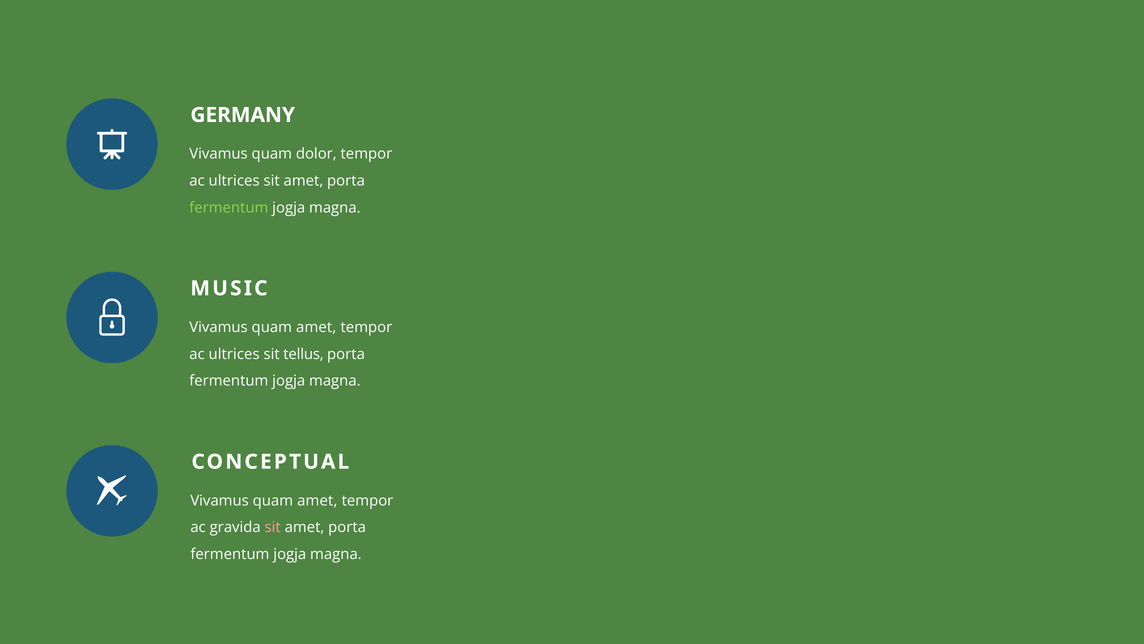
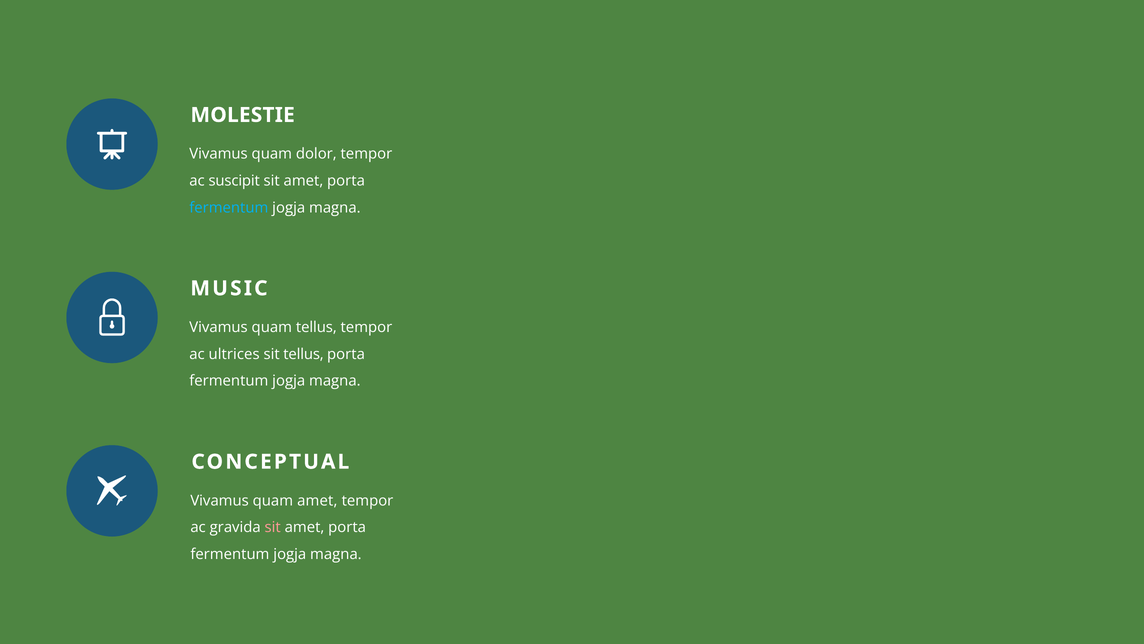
GERMANY: GERMANY -> MOLESTIE
ultrices at (234, 181): ultrices -> suscipit
fermentum at (229, 207) colour: light green -> light blue
amet at (316, 327): amet -> tellus
